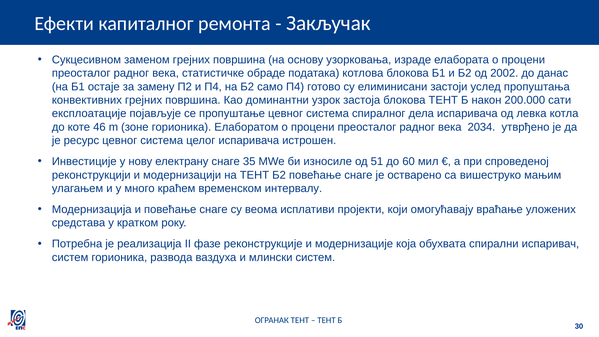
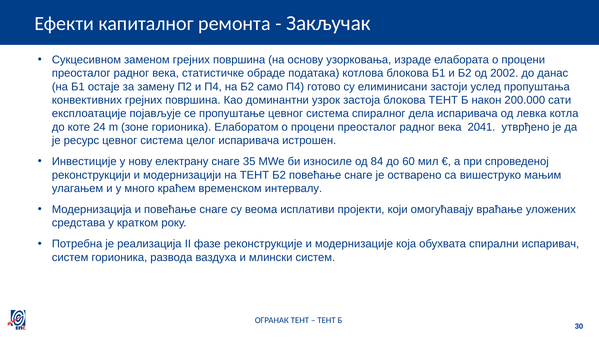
46: 46 -> 24
2034: 2034 -> 2041
51: 51 -> 84
